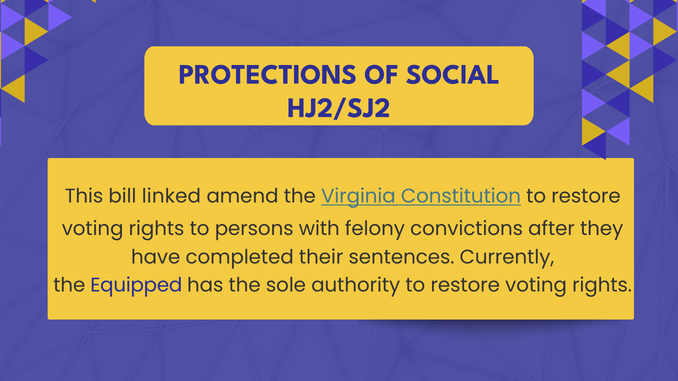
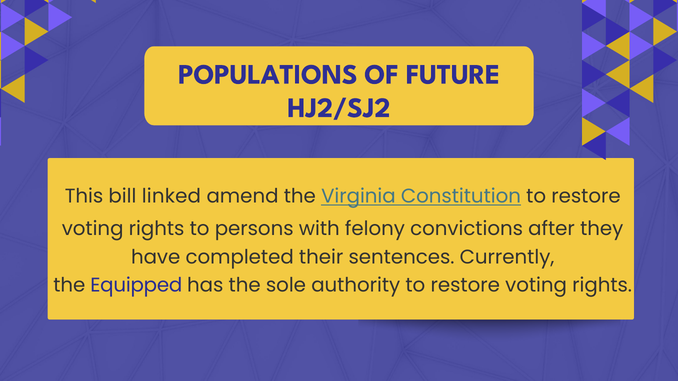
PROTECTIONS: PROTECTIONS -> POPULATIONS
SOCIAL: SOCIAL -> FUTURE
